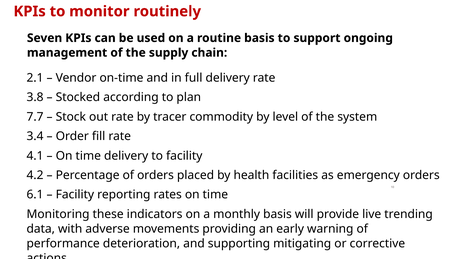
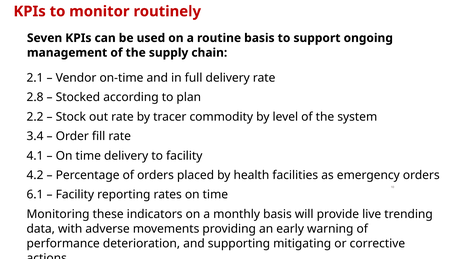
3.8: 3.8 -> 2.8
7.7: 7.7 -> 2.2
